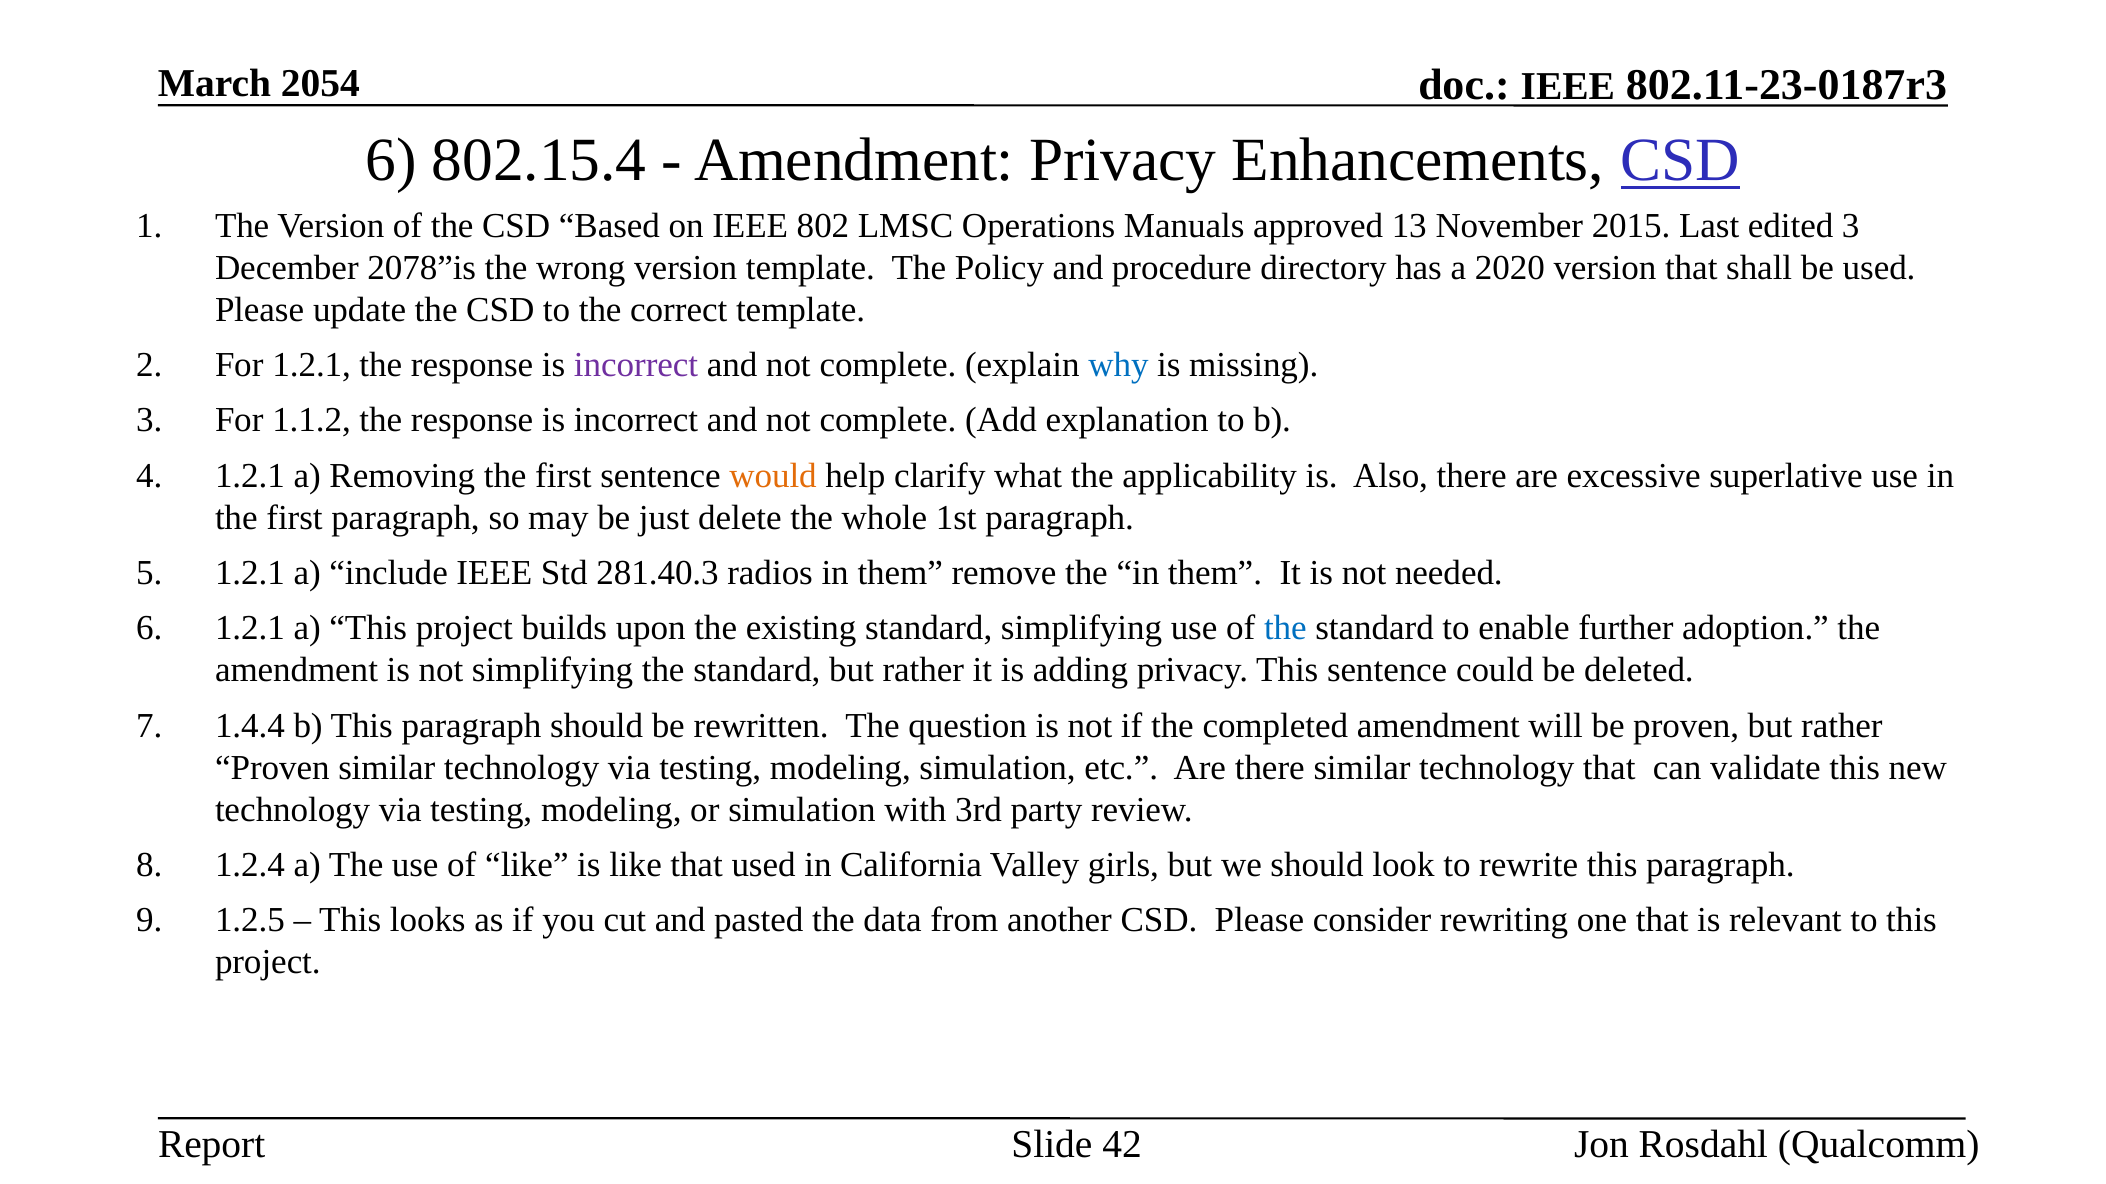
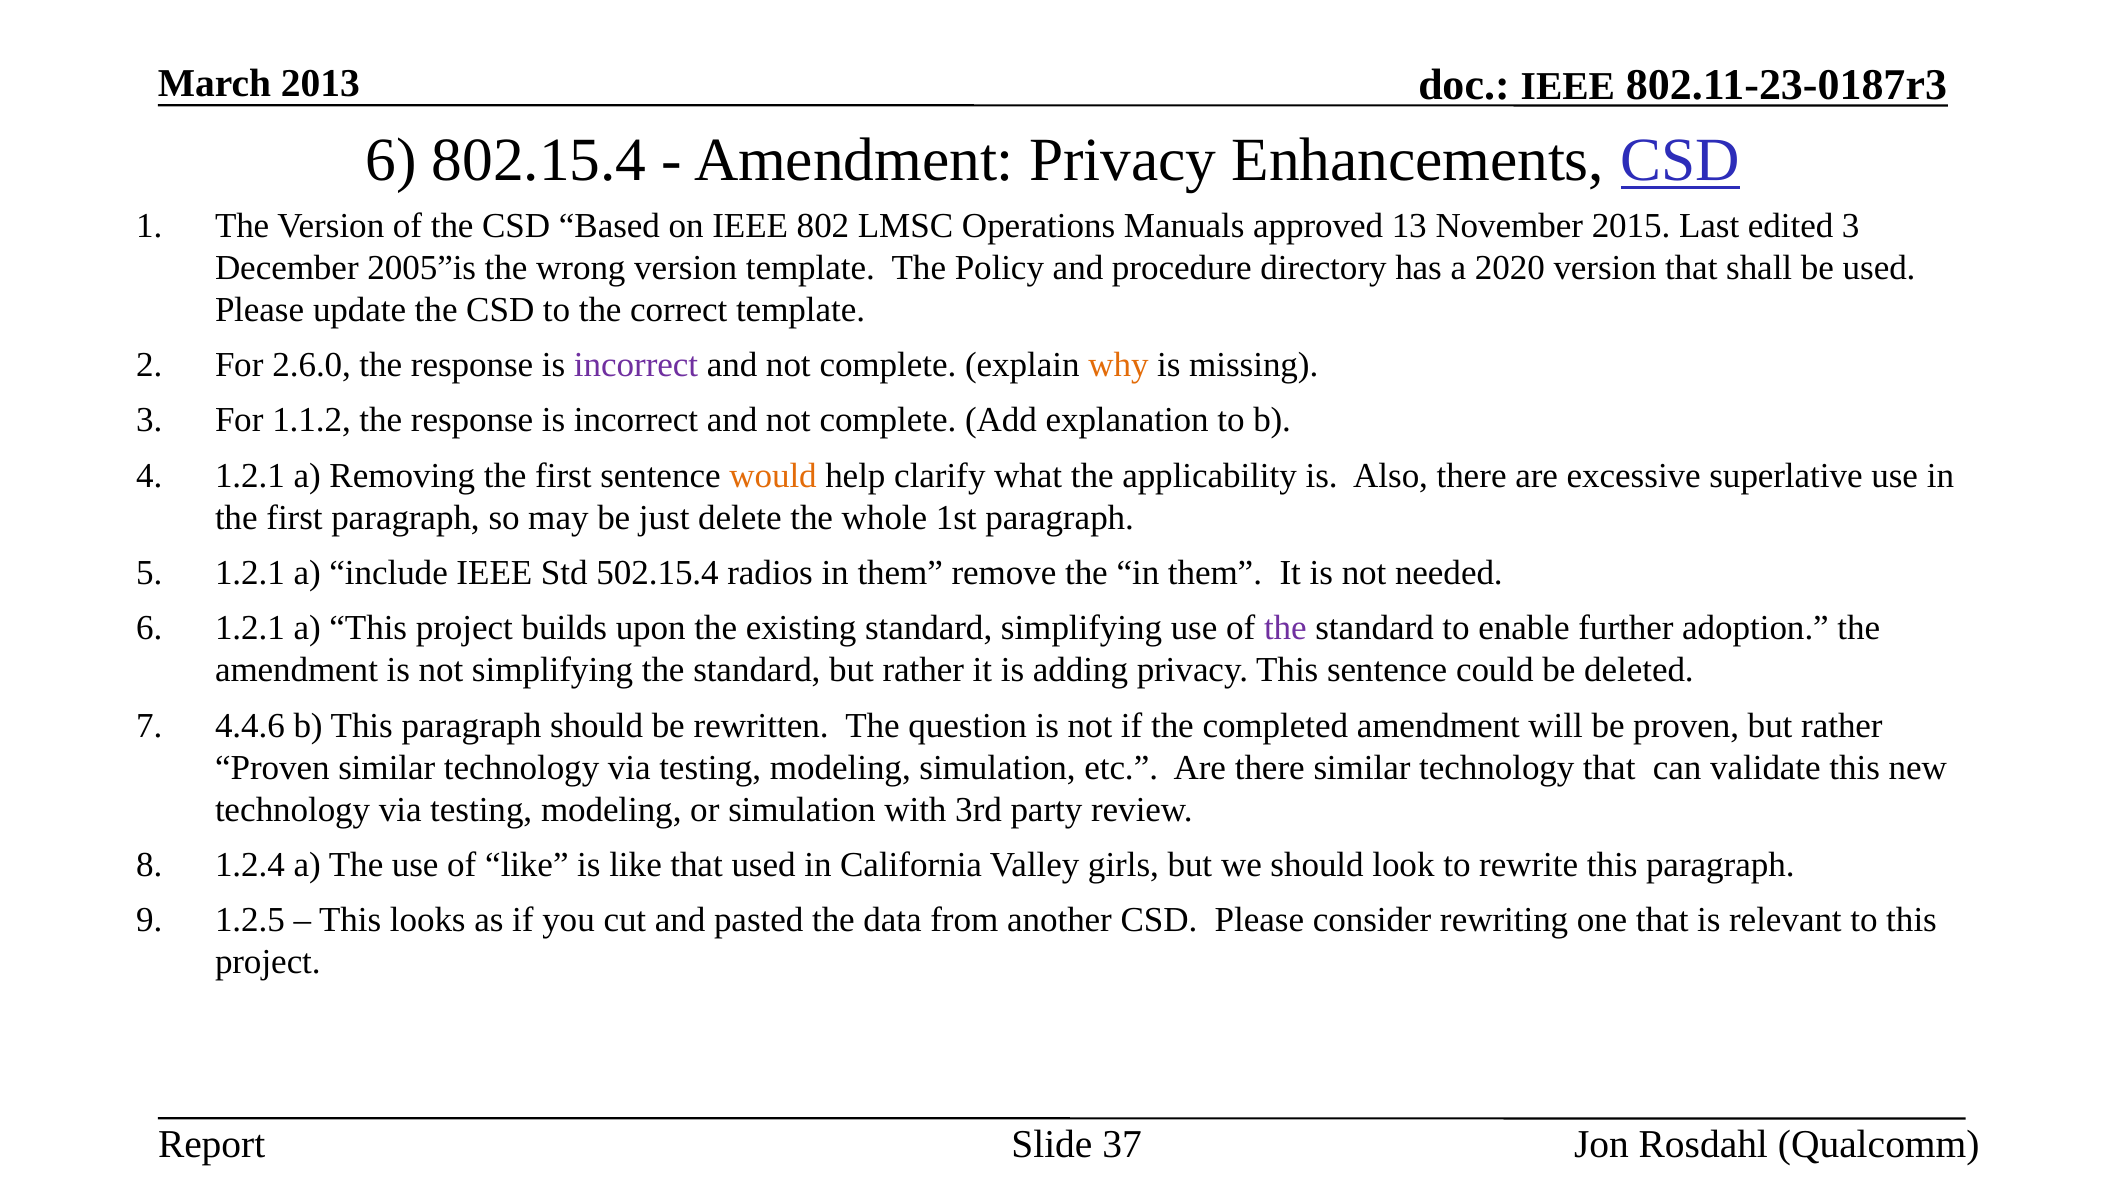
2054: 2054 -> 2013
2078”is: 2078”is -> 2005”is
For 1.2.1: 1.2.1 -> 2.6.0
why colour: blue -> orange
281.40.3: 281.40.3 -> 502.15.4
the at (1285, 628) colour: blue -> purple
1.4.4: 1.4.4 -> 4.4.6
42: 42 -> 37
